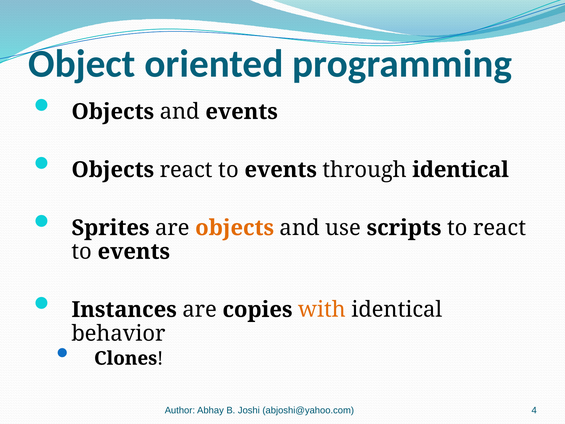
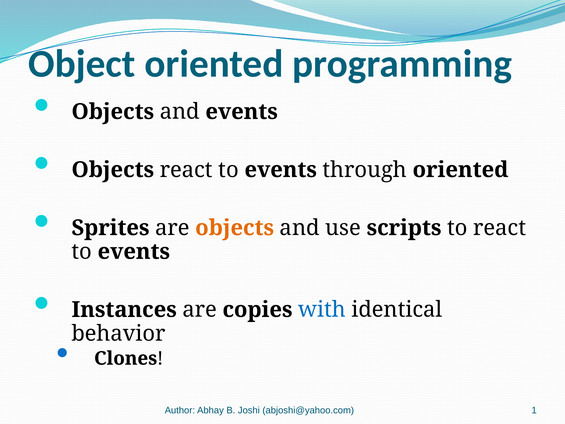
through identical: identical -> oriented
with colour: orange -> blue
4: 4 -> 1
